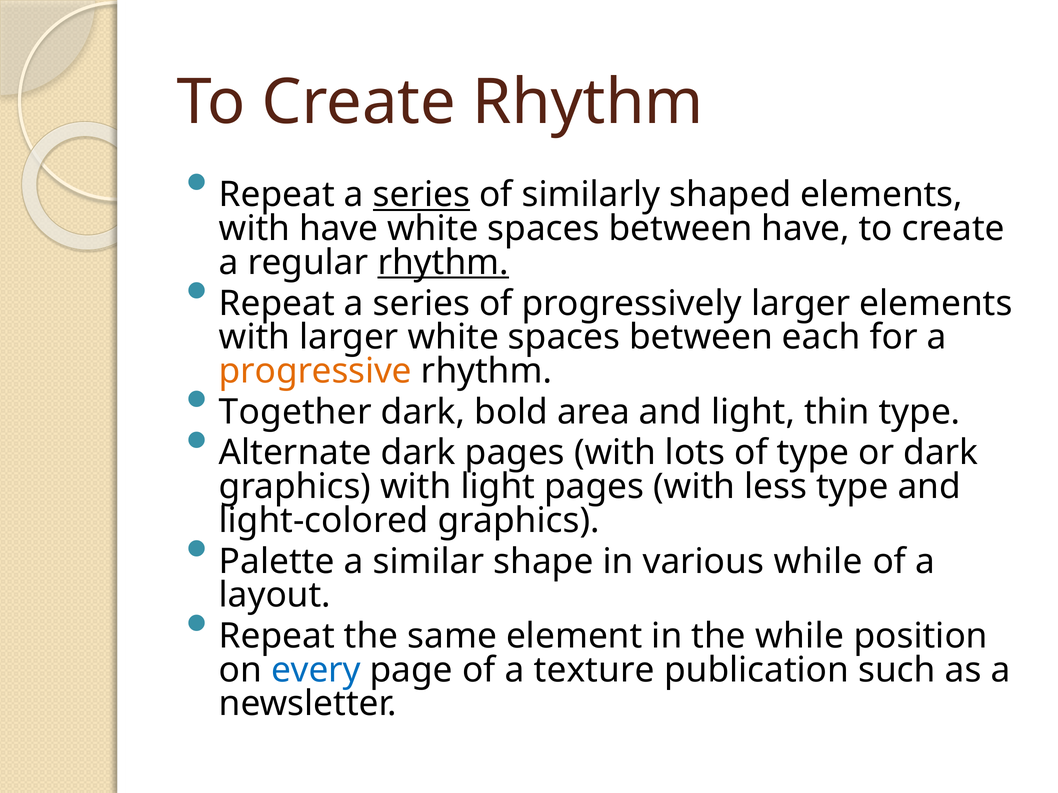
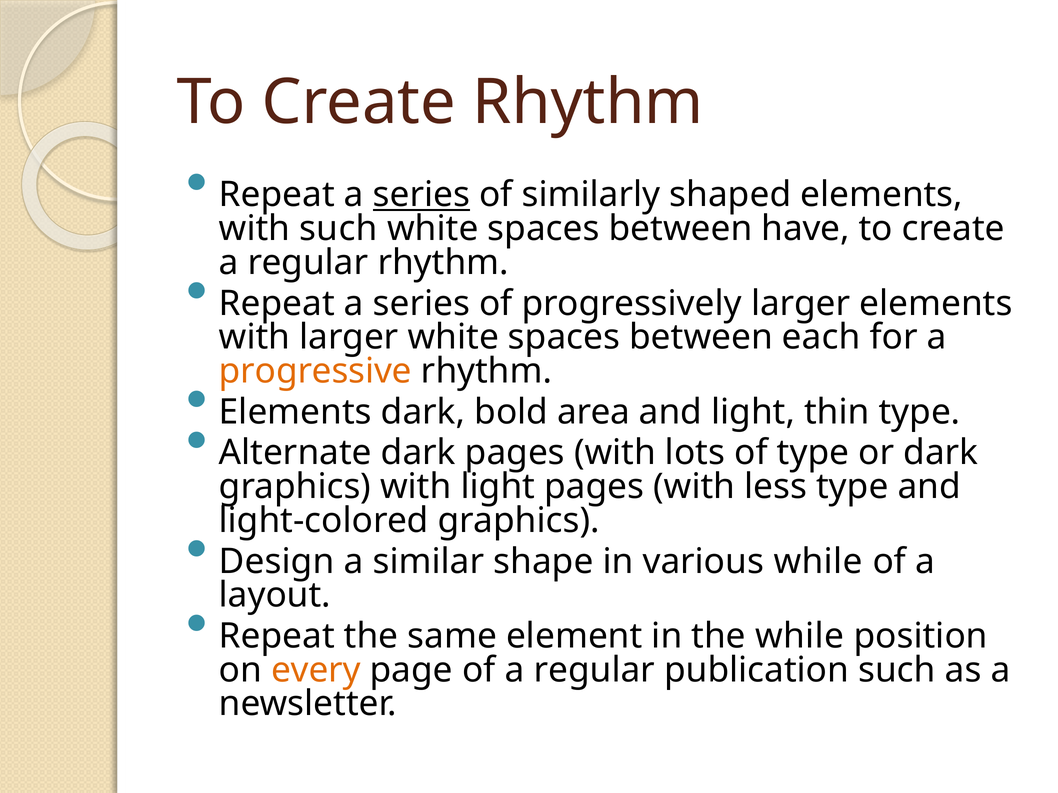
with have: have -> such
rhythm at (443, 263) underline: present -> none
Together at (295, 412): Together -> Elements
Palette: Palette -> Design
every colour: blue -> orange
of a texture: texture -> regular
